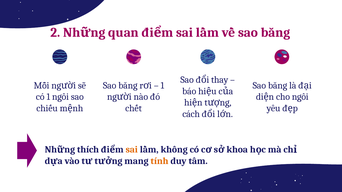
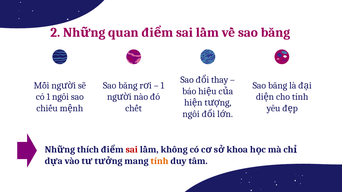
cho ngôi: ngôi -> tính
cách at (191, 114): cách -> ngôi
sai at (132, 150) colour: orange -> red
